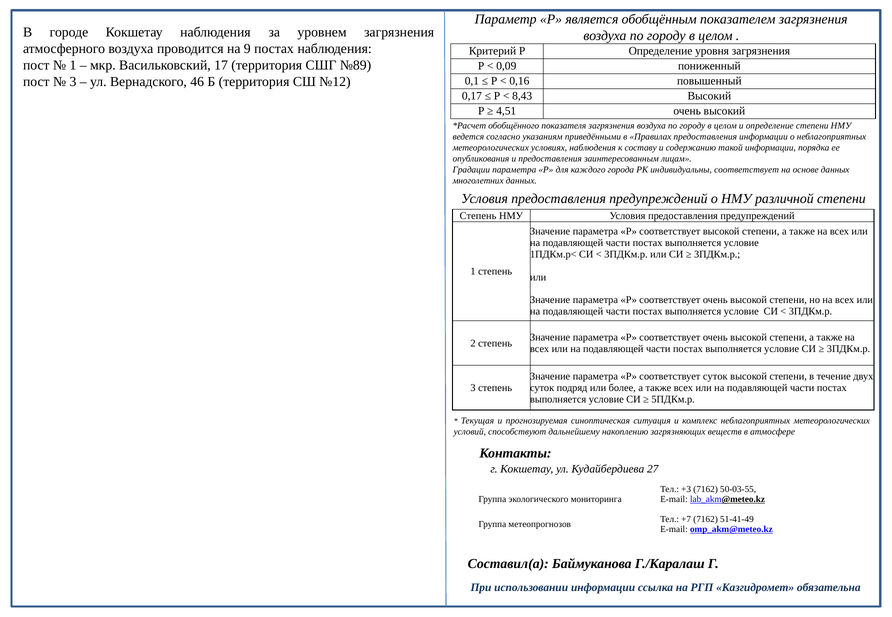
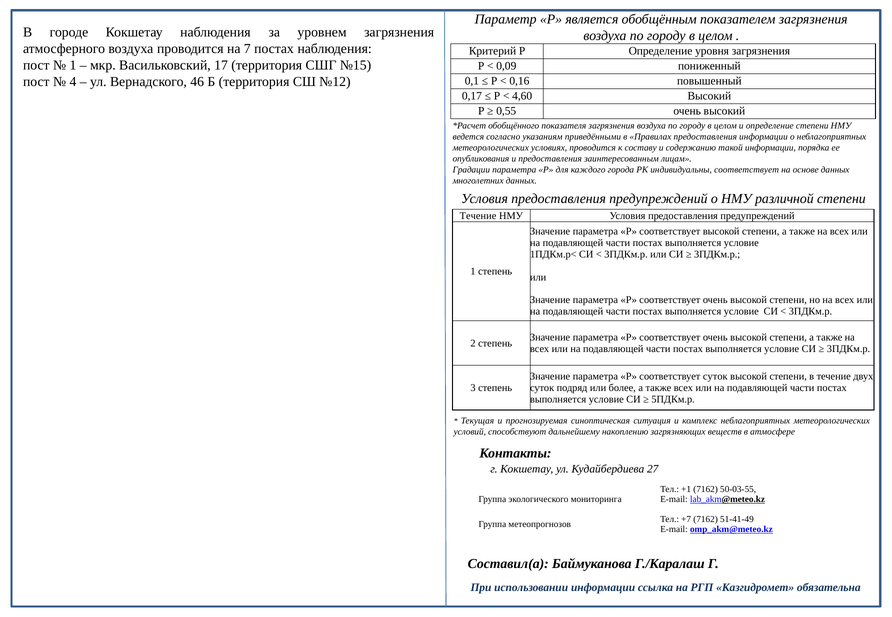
9: 9 -> 7
№89: №89 -> №15
3 at (73, 82): 3 -> 4
8,43: 8,43 -> 4,60
4,51: 4,51 -> 0,55
условиях наблюдения: наблюдения -> проводится
Степень at (478, 216): Степень -> Течение
+3: +3 -> +1
